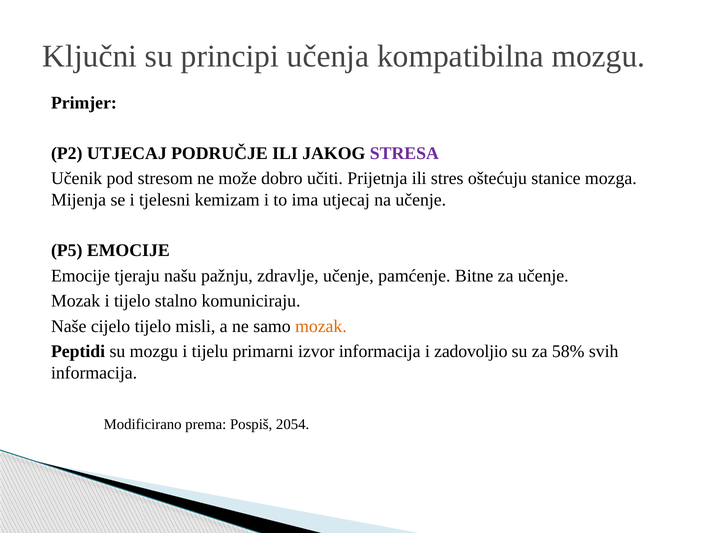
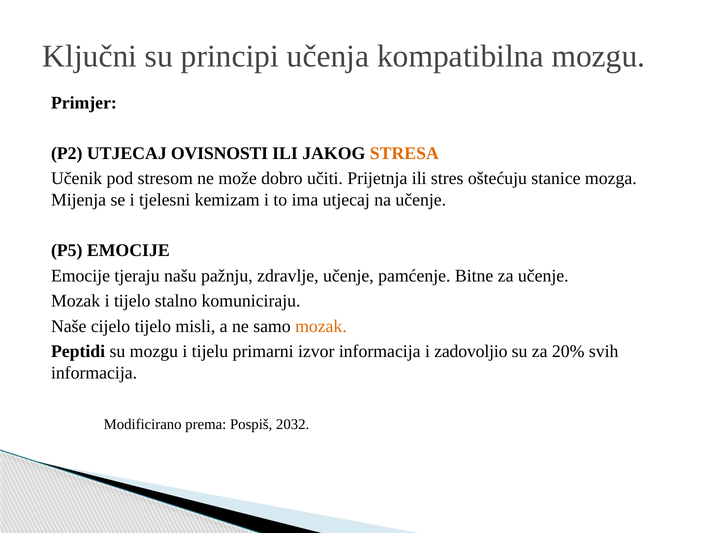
PODRUČJE: PODRUČJE -> OVISNOSTI
STRESA colour: purple -> orange
58%: 58% -> 20%
2054: 2054 -> 2032
